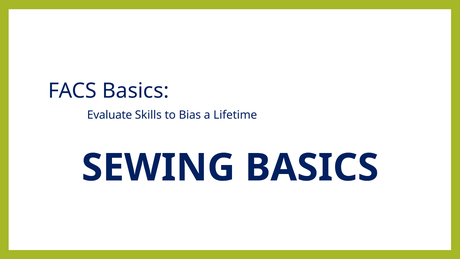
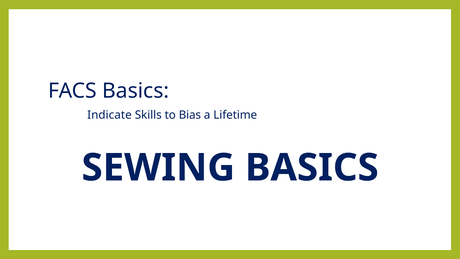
Evaluate: Evaluate -> Indicate
